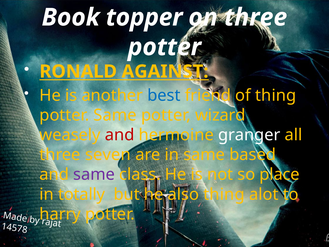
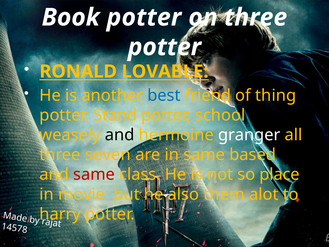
Book topper: topper -> potter
AGAINST: AGAINST -> LOVABLE
potter Same: Same -> Stand
wizard: wizard -> school
and at (120, 135) colour: red -> black
same at (94, 174) colour: purple -> red
totally: totally -> movie
also thing: thing -> them
